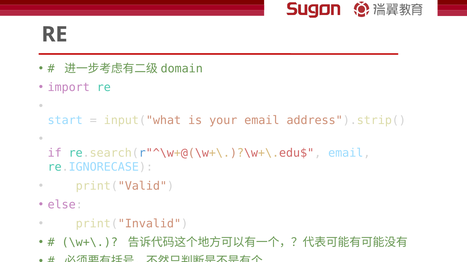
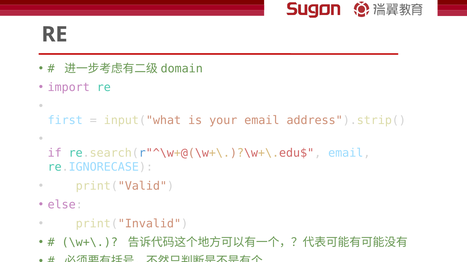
start: start -> first
